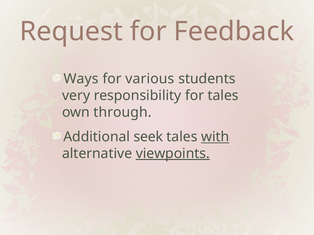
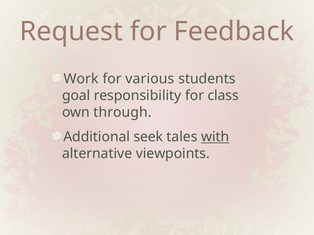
Ways: Ways -> Work
very: very -> goal
for tales: tales -> class
viewpoints underline: present -> none
